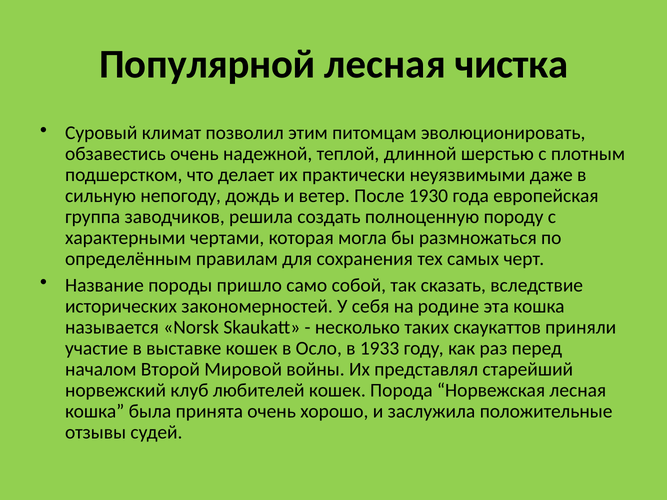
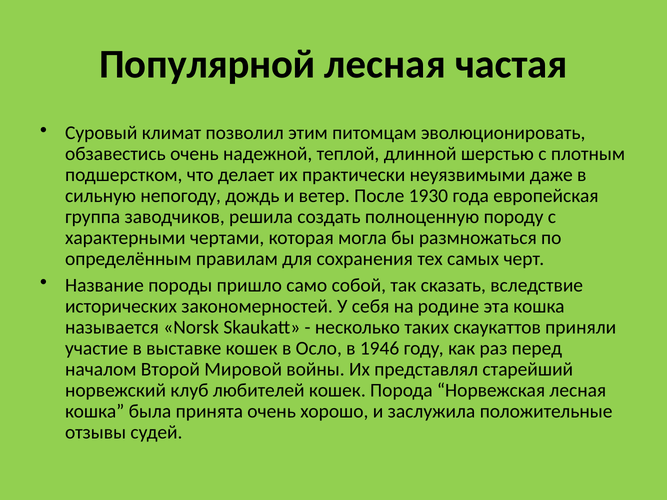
чистка: чистка -> частая
1933: 1933 -> 1946
